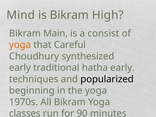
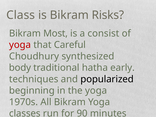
Mind: Mind -> Class
High: High -> Risks
Main: Main -> Most
yoga at (20, 45) colour: orange -> red
early at (20, 68): early -> body
